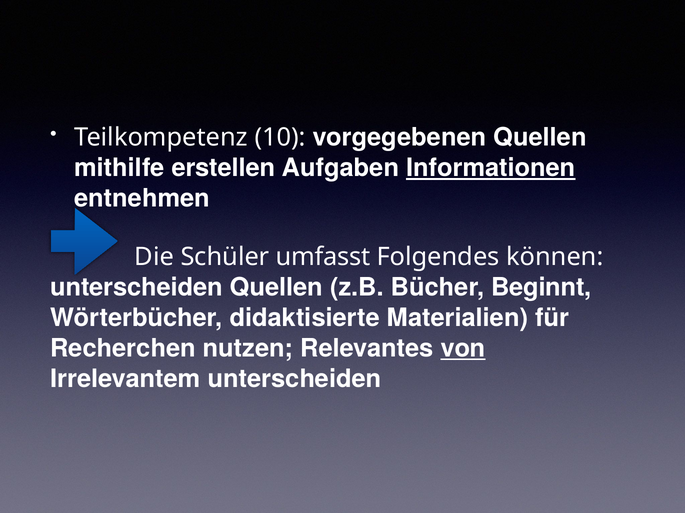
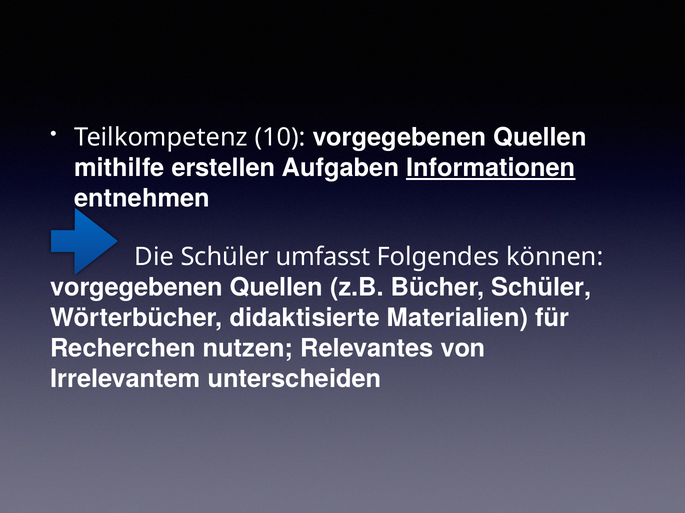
unterscheiden at (136, 288): unterscheiden -> vorgegebenen
Bücher Beginnt: Beginnt -> Schüler
von underline: present -> none
